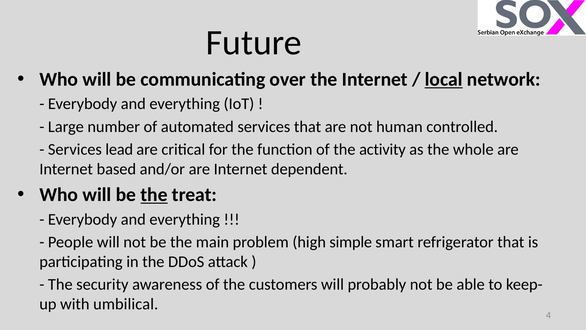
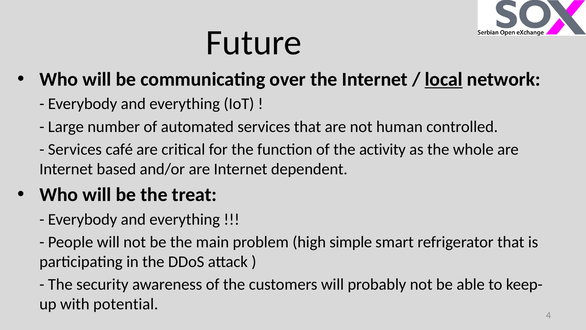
lead: lead -> café
the at (154, 195) underline: present -> none
umbilical: umbilical -> potential
